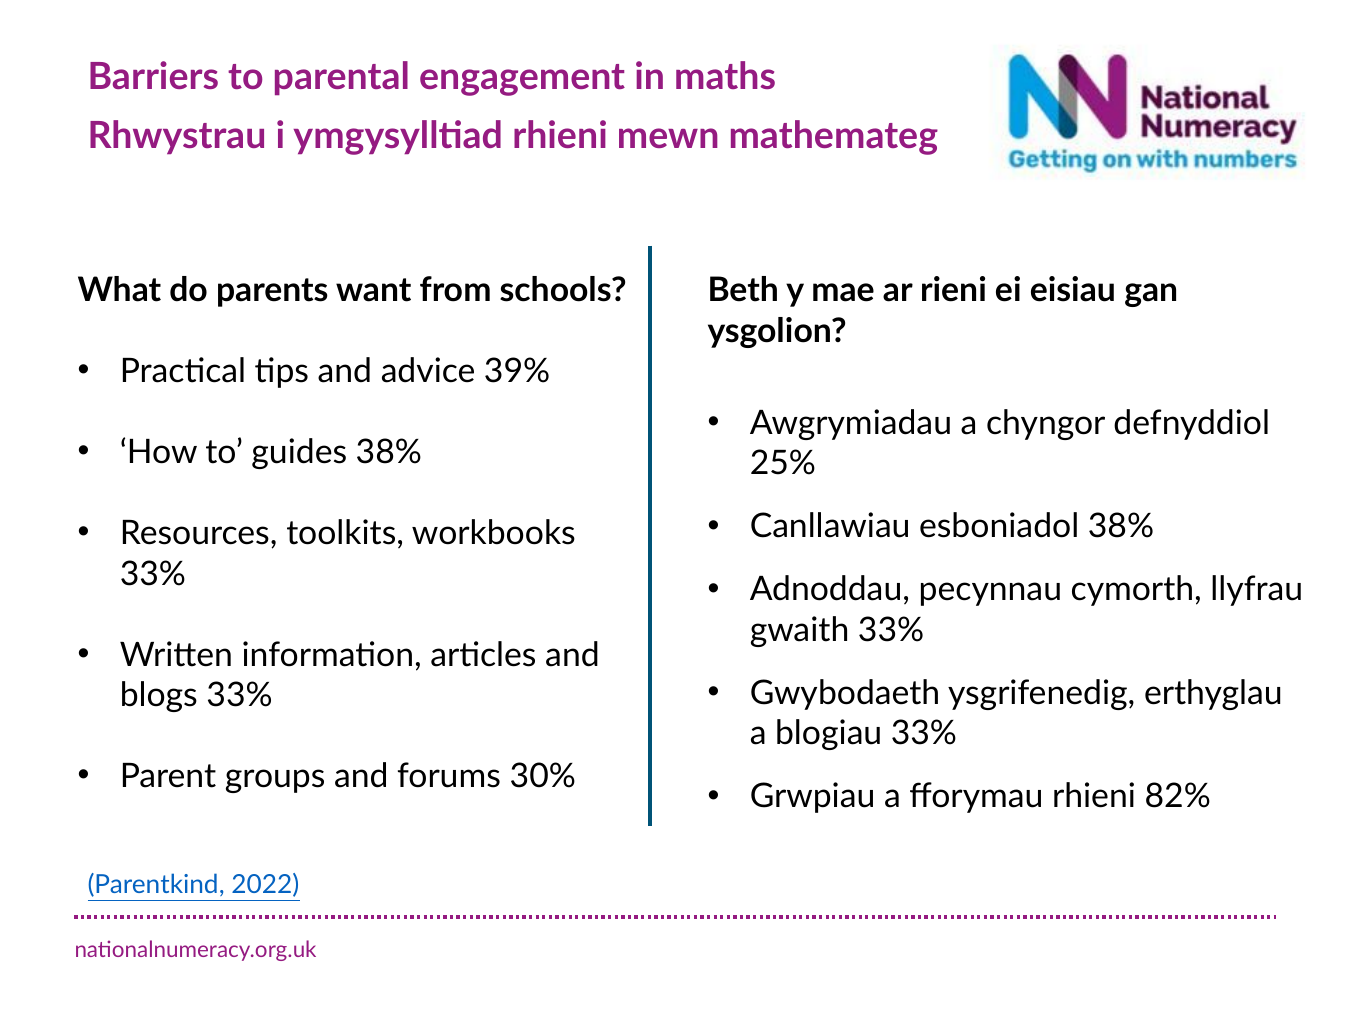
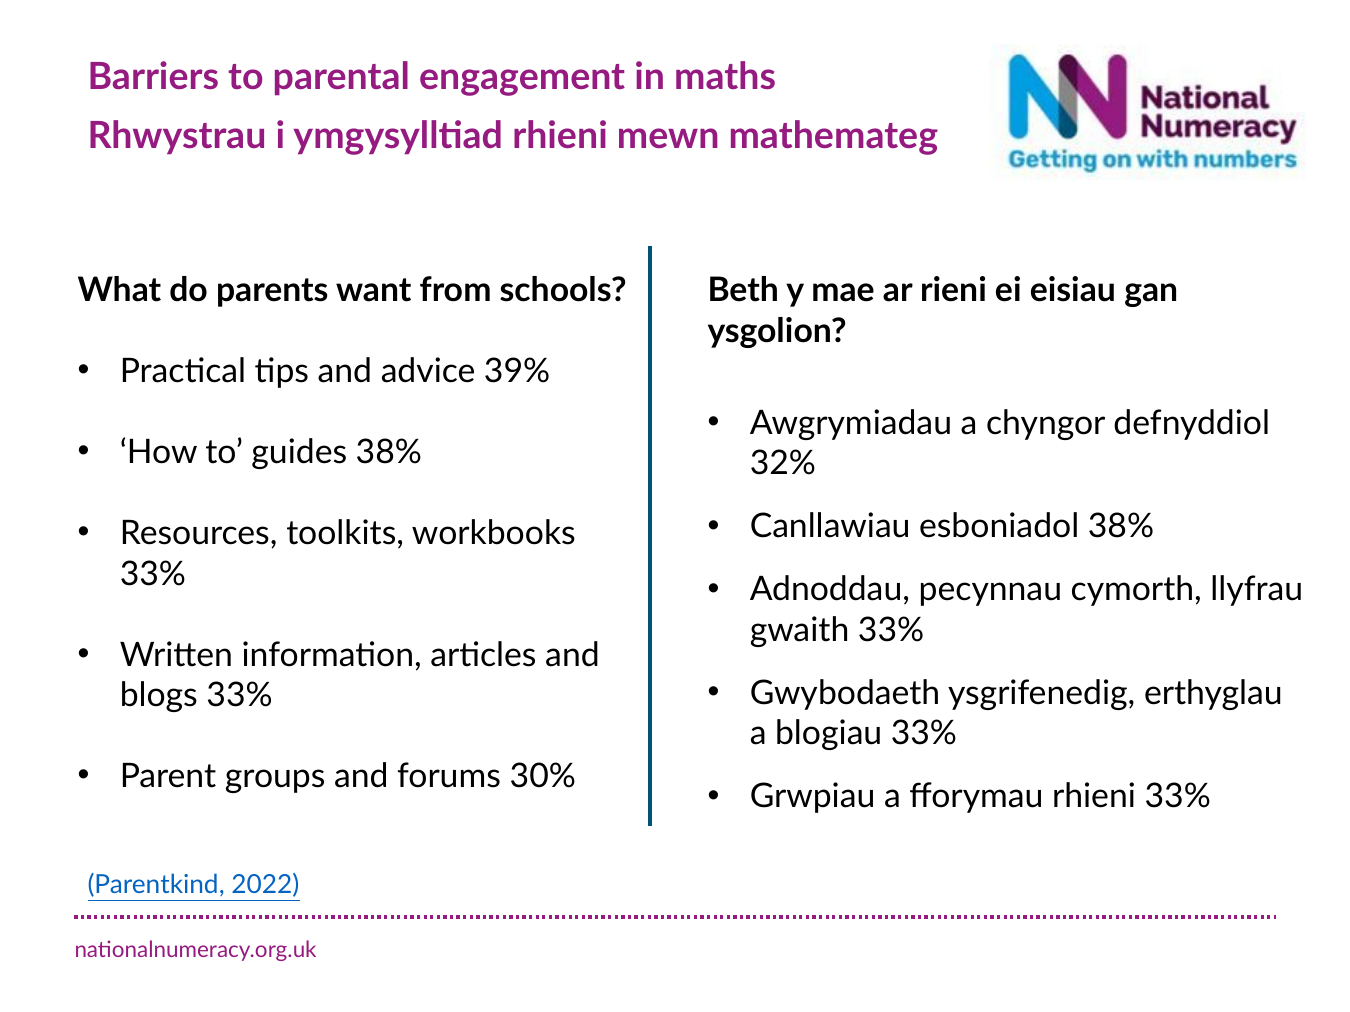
25%: 25% -> 32%
rhieni 82%: 82% -> 33%
